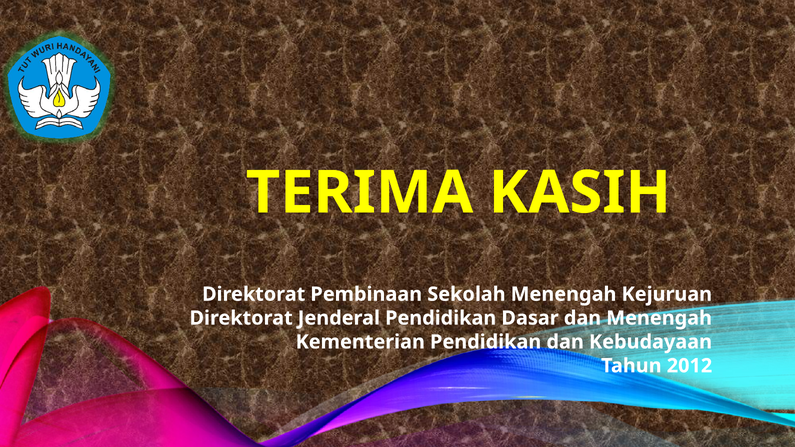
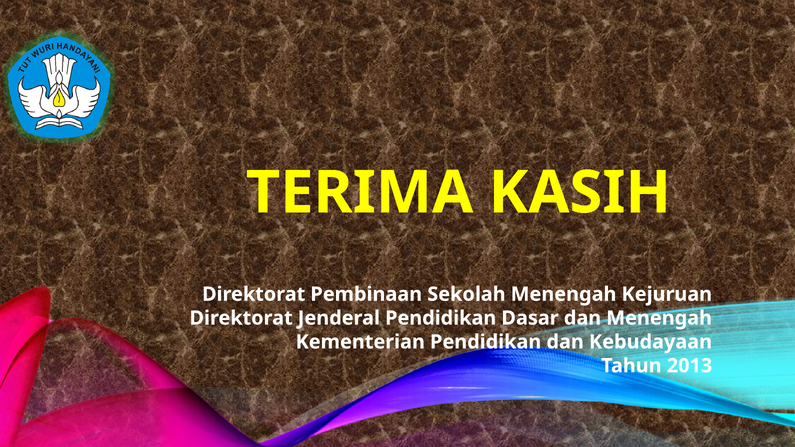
2012: 2012 -> 2013
